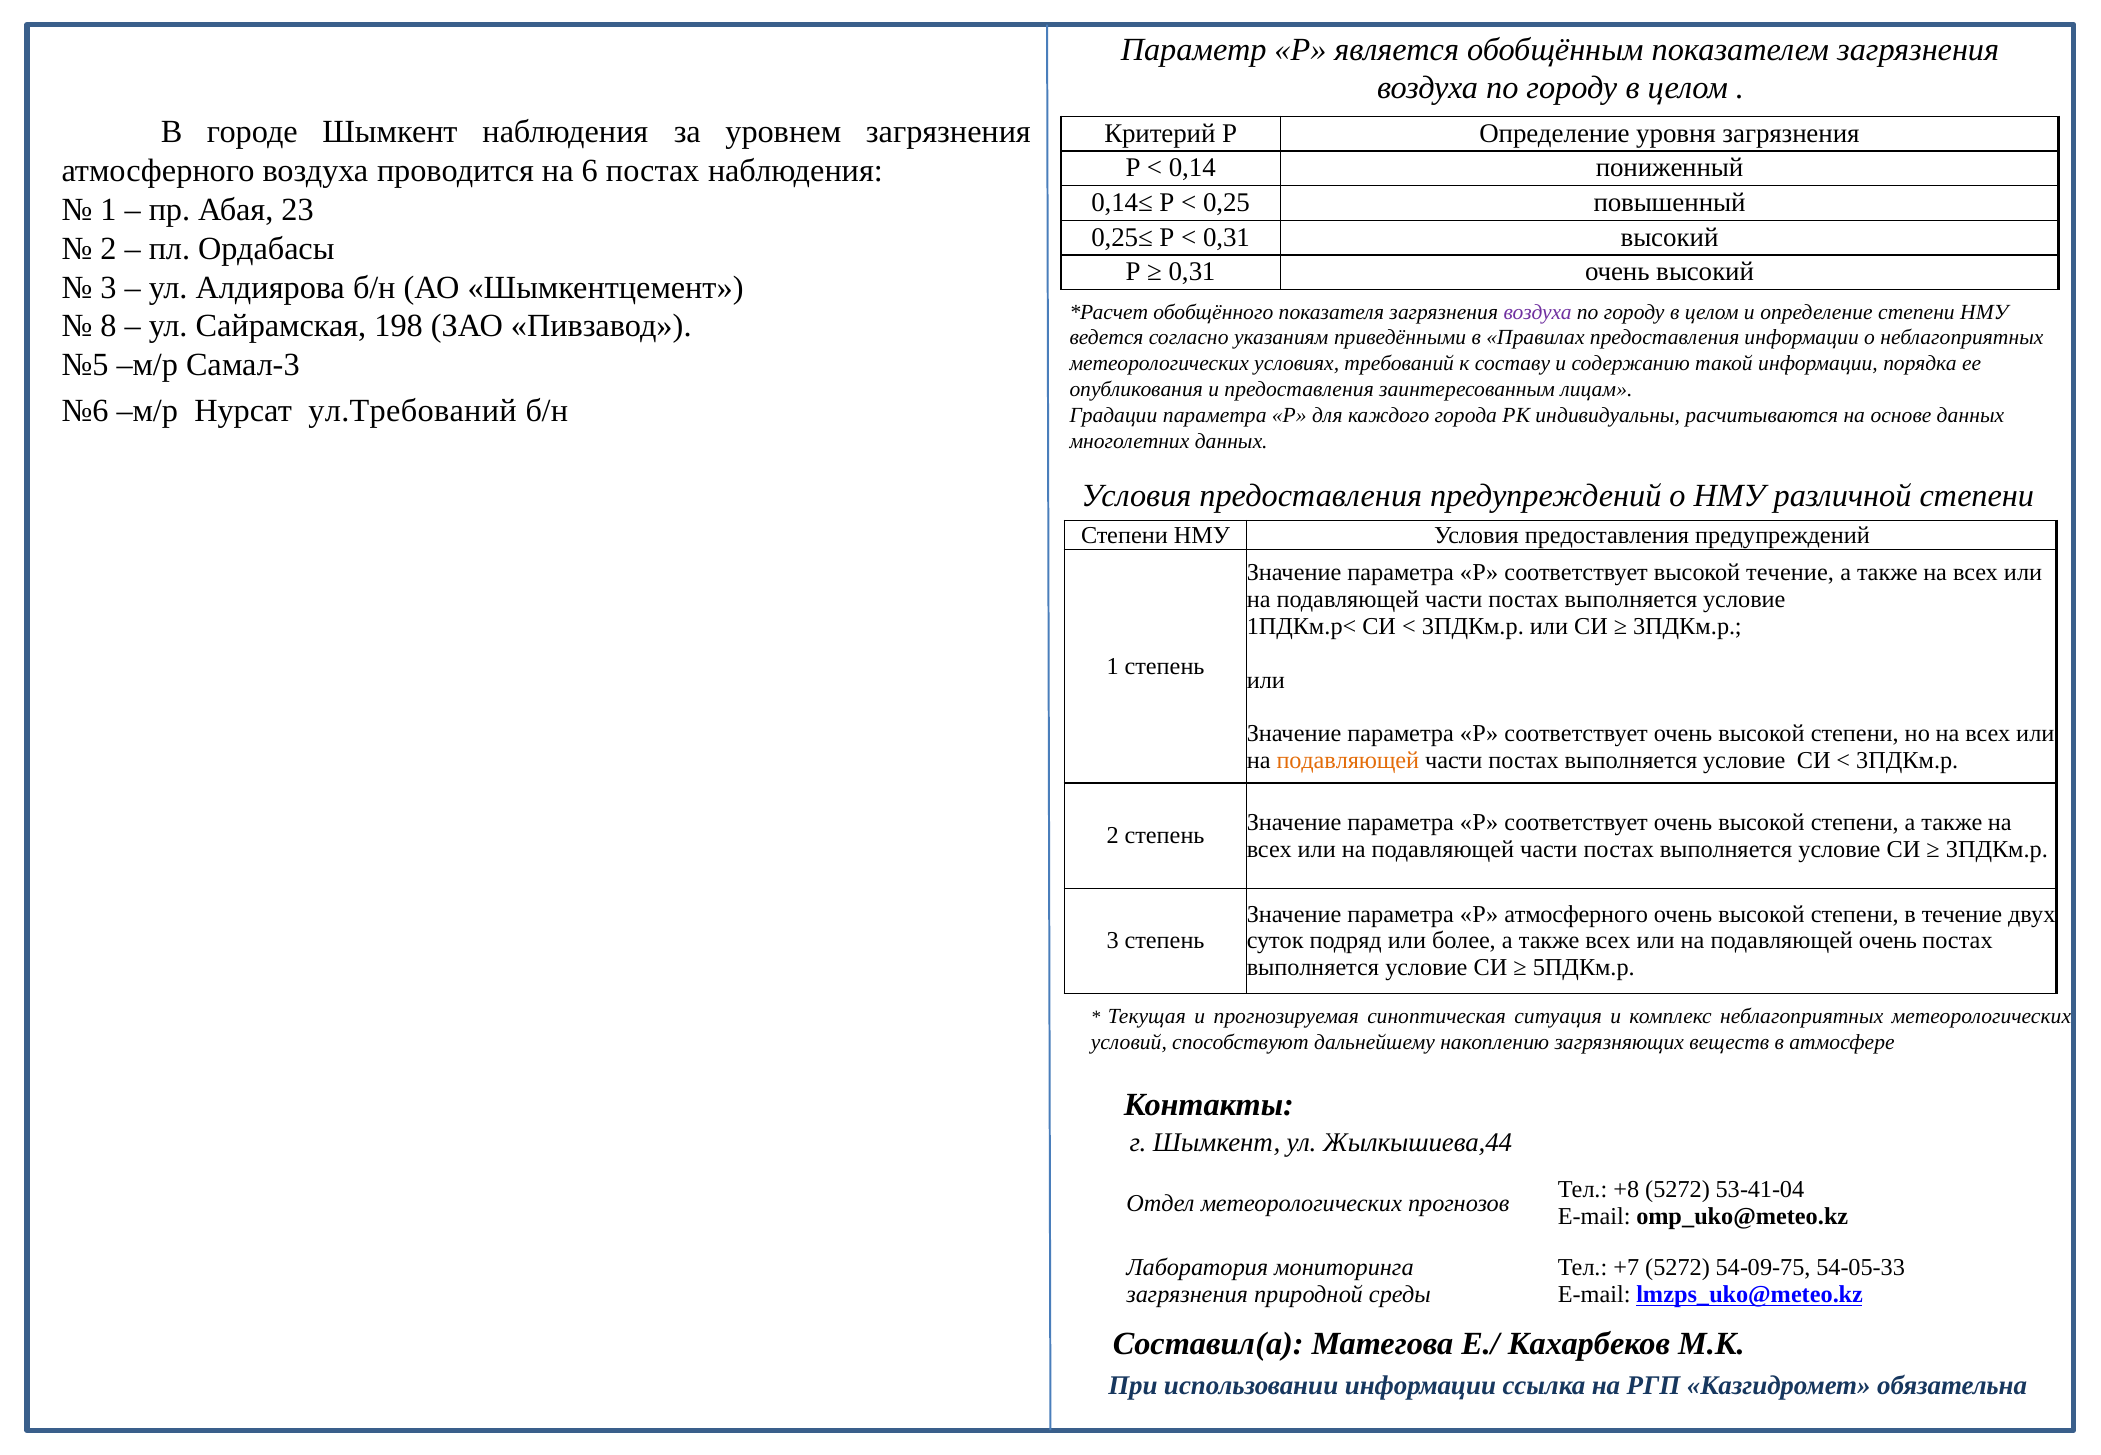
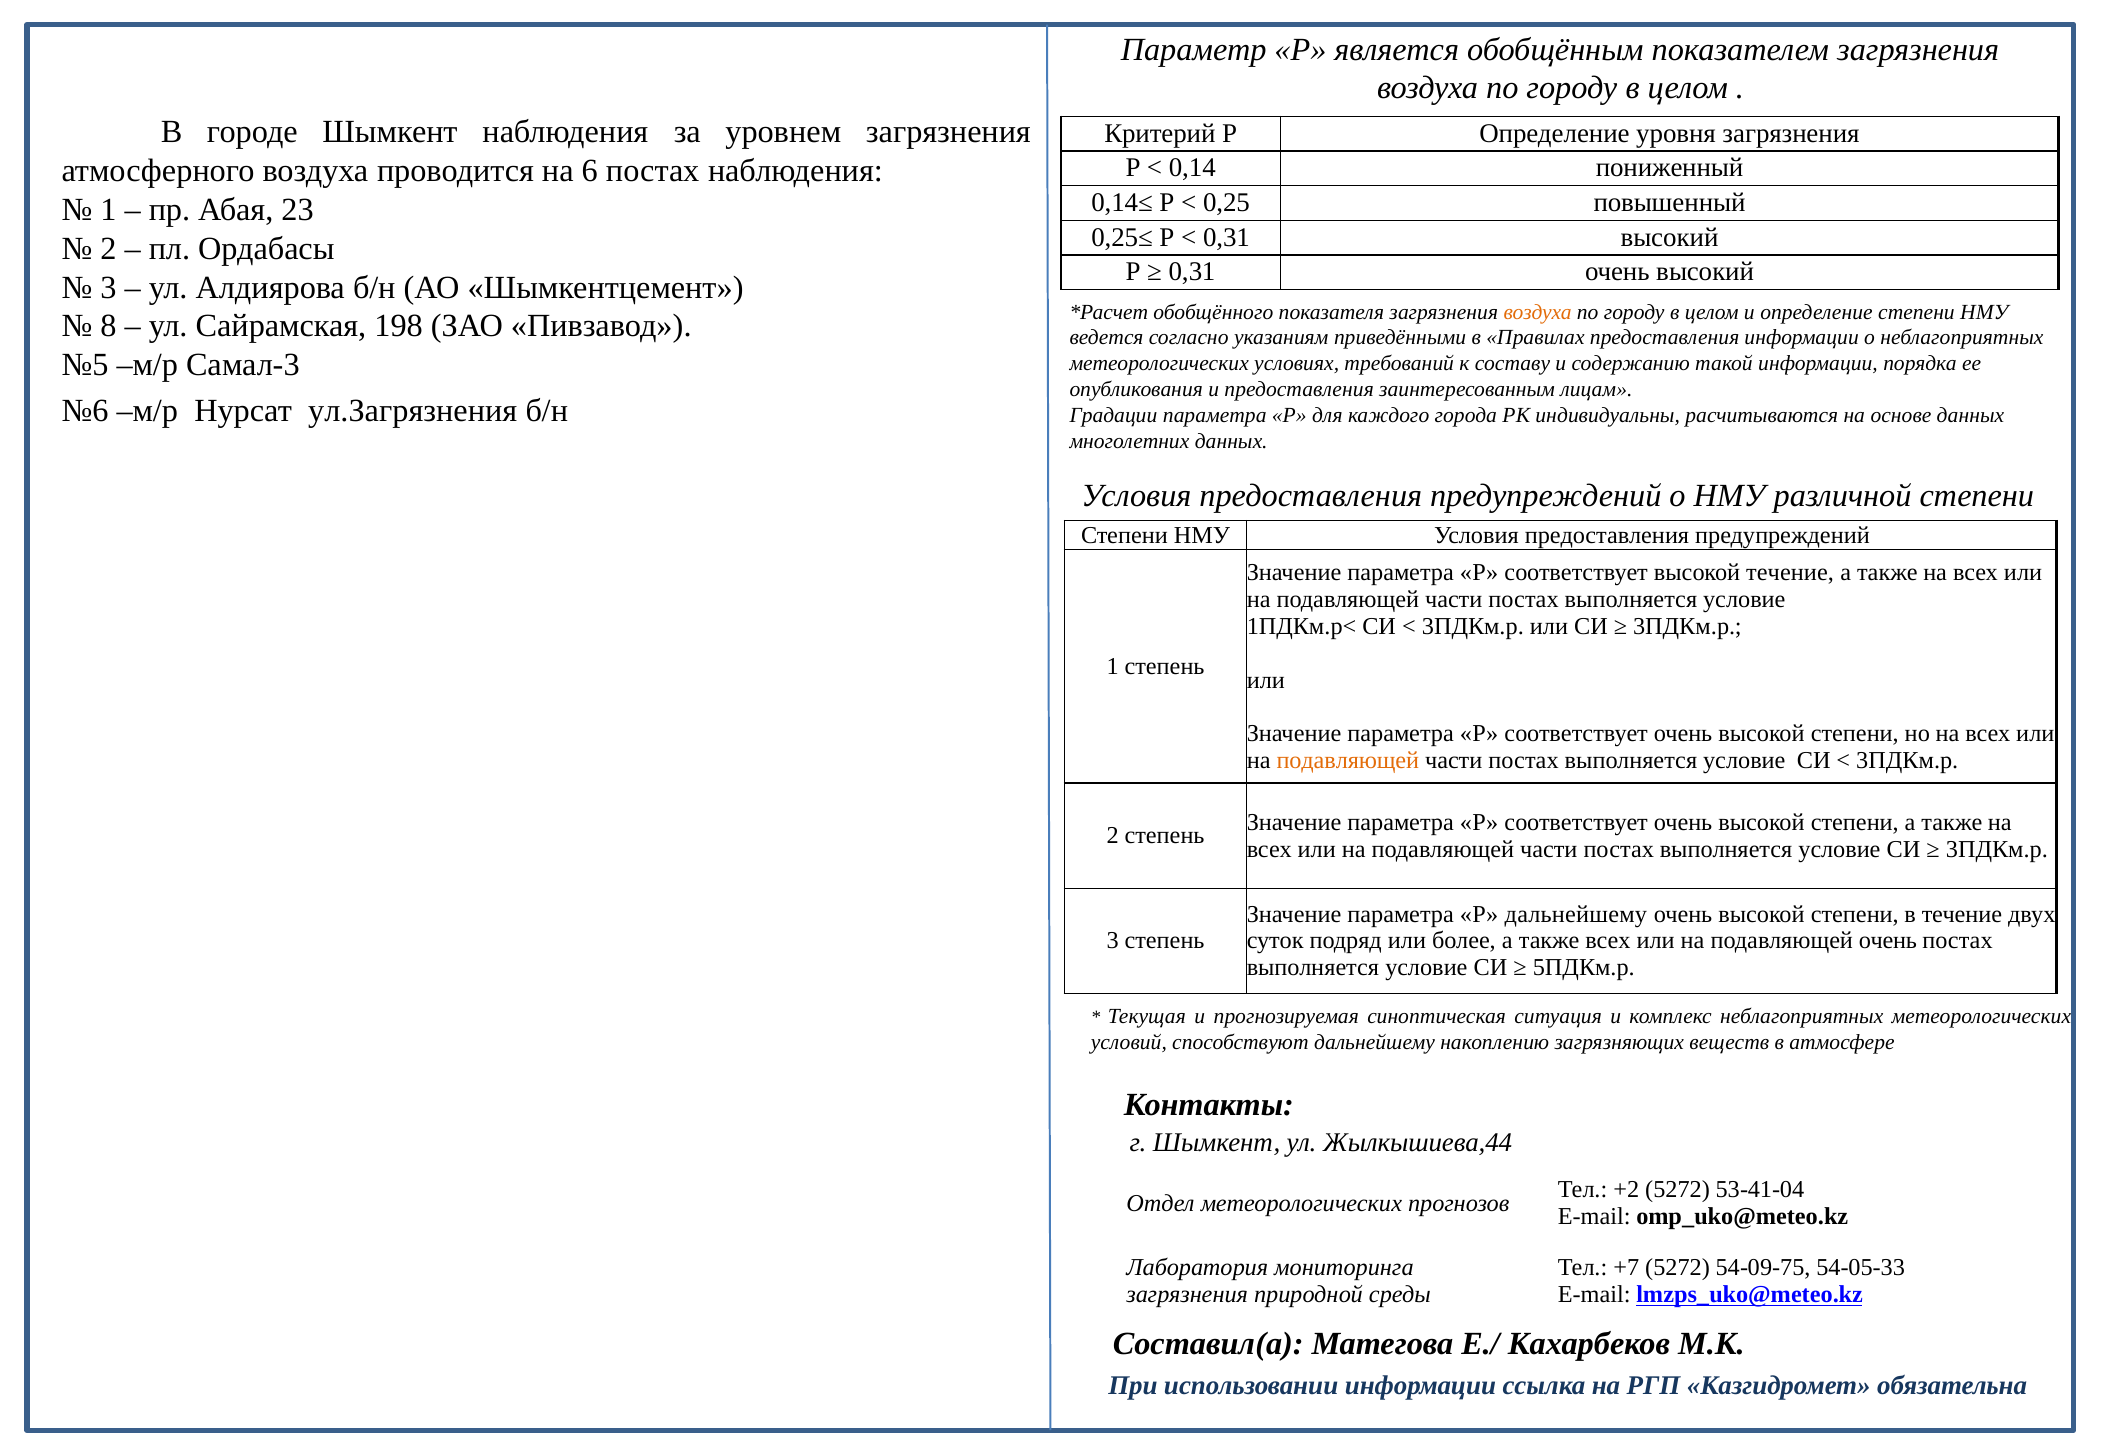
воздуха at (1538, 312) colour: purple -> orange
ул.Требований: ул.Требований -> ул.Загрязнения
Р атмосферного: атмосферного -> дальнейшему
+8: +8 -> +2
